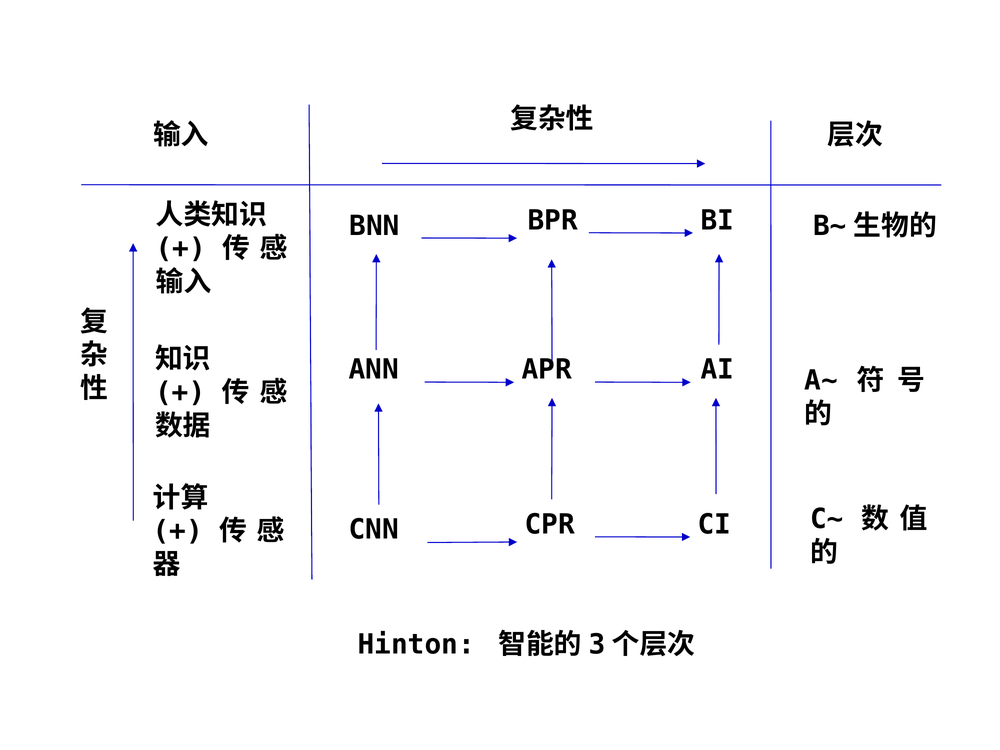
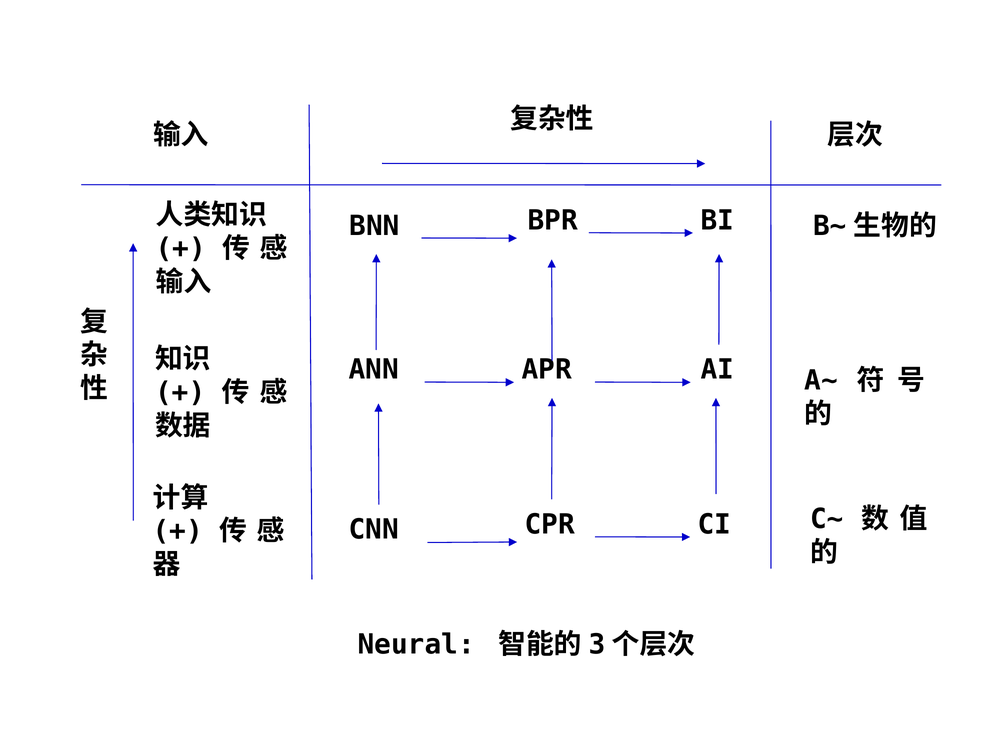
Hinton: Hinton -> Neural
